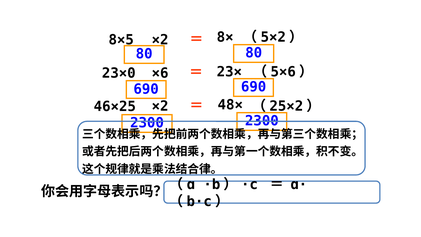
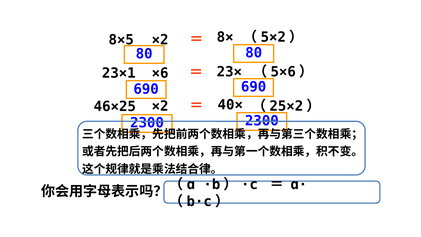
23×0: 23×0 -> 23×1
48×: 48× -> 40×
